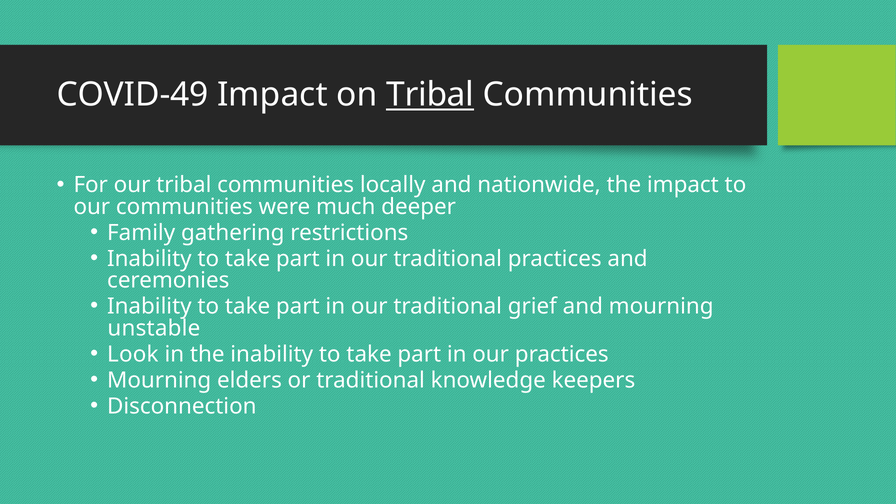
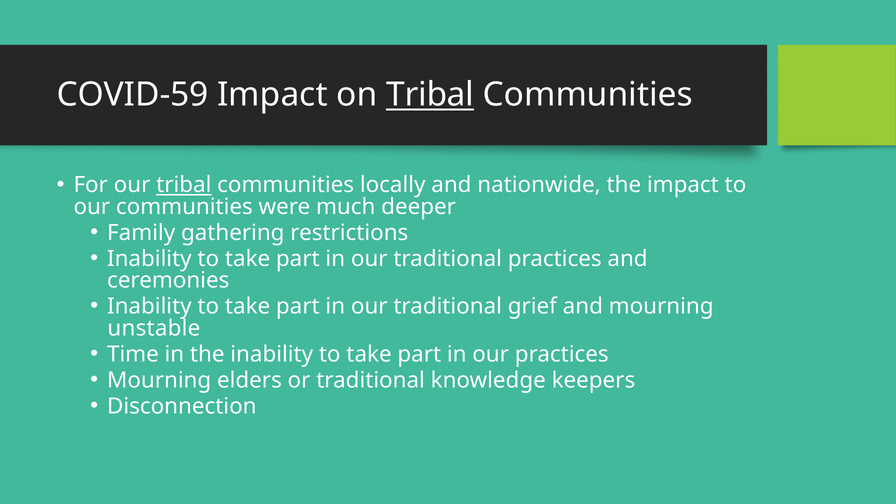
COVID-49: COVID-49 -> COVID-59
tribal at (184, 185) underline: none -> present
Look: Look -> Time
